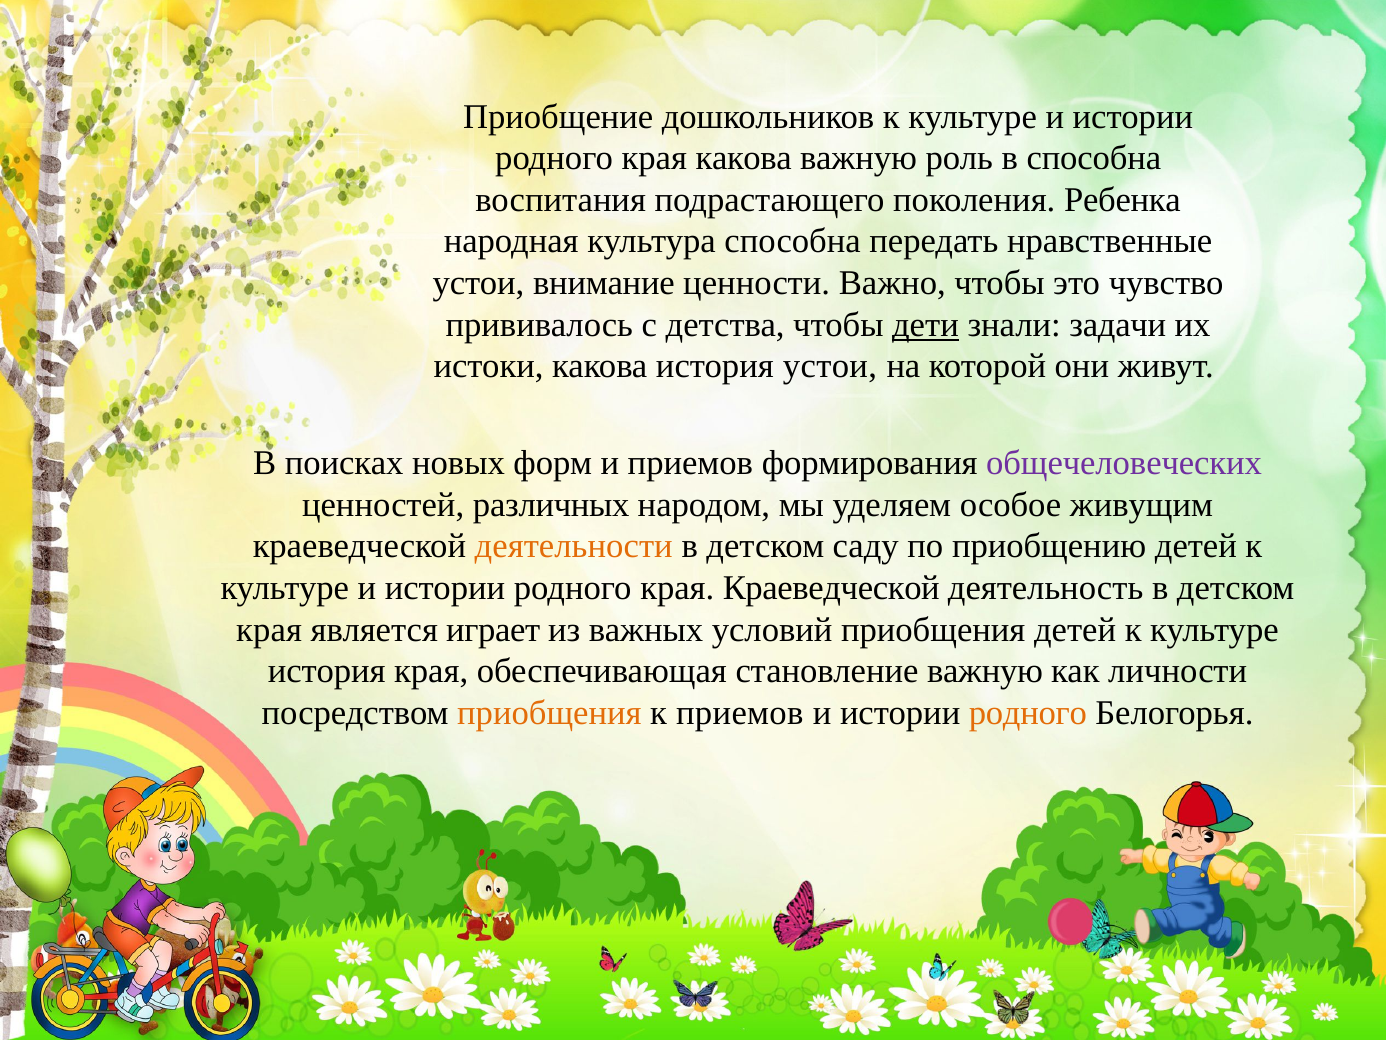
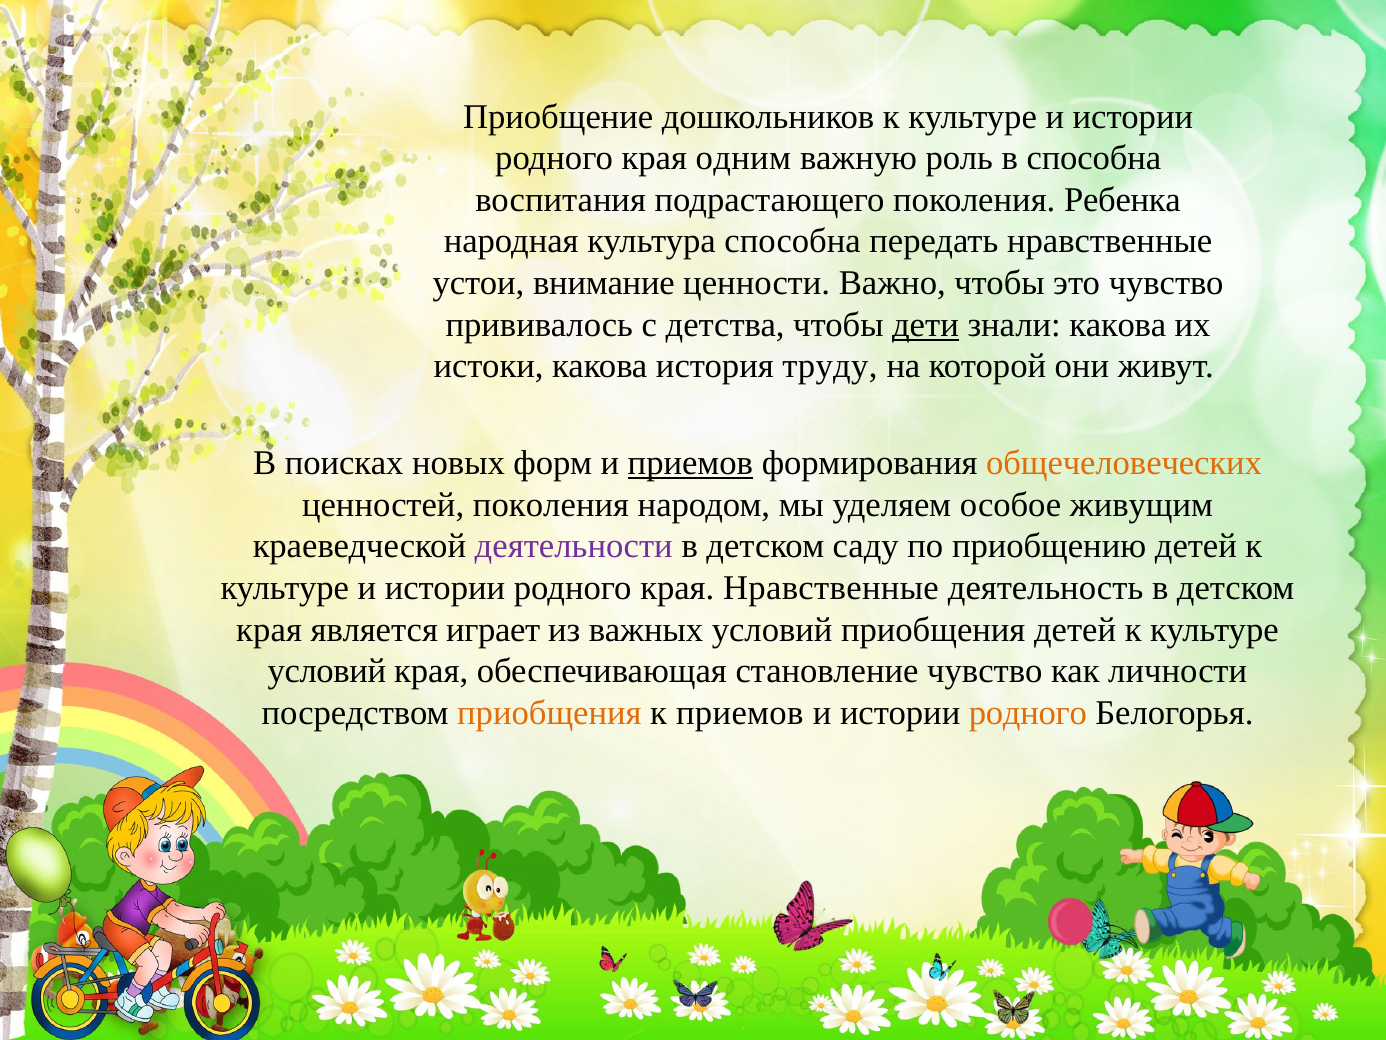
края какова: какова -> одним
знали задачи: задачи -> какова
история устои: устои -> труду
приемов at (690, 463) underline: none -> present
общечеловеческих colour: purple -> orange
ценностей различных: различных -> поколения
деятельности colour: orange -> purple
края Краеведческой: Краеведческой -> Нравственные
история at (327, 671): история -> условий
становление важную: важную -> чувство
